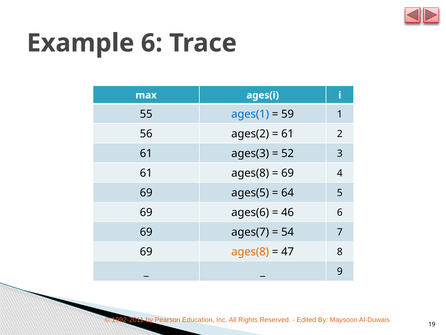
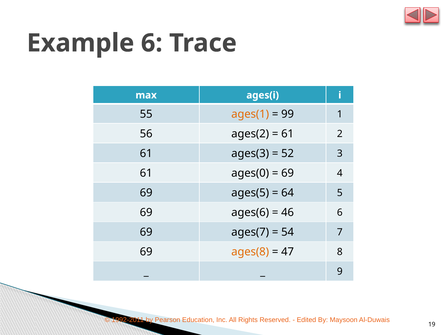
ages(1 colour: blue -> orange
59: 59 -> 99
61 ages(8: ages(8 -> ages(0
